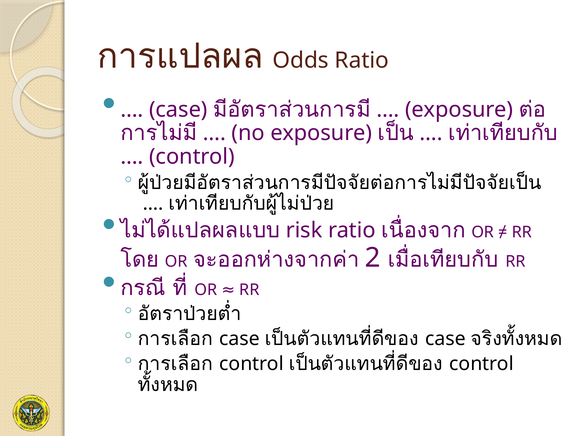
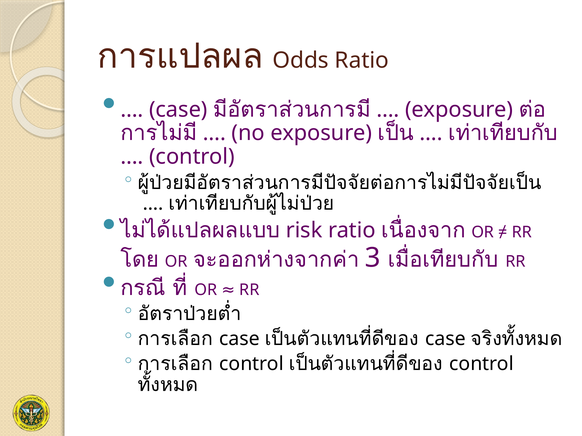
2: 2 -> 3
